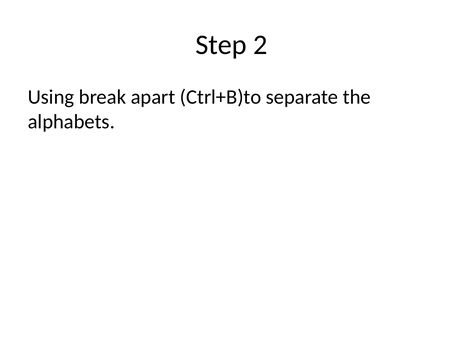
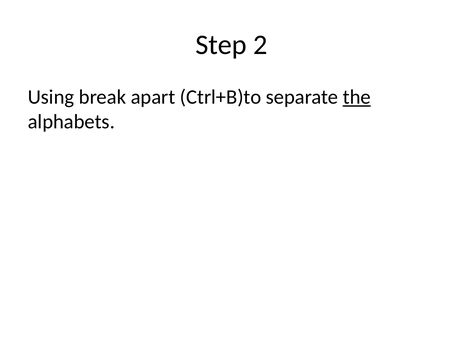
the underline: none -> present
